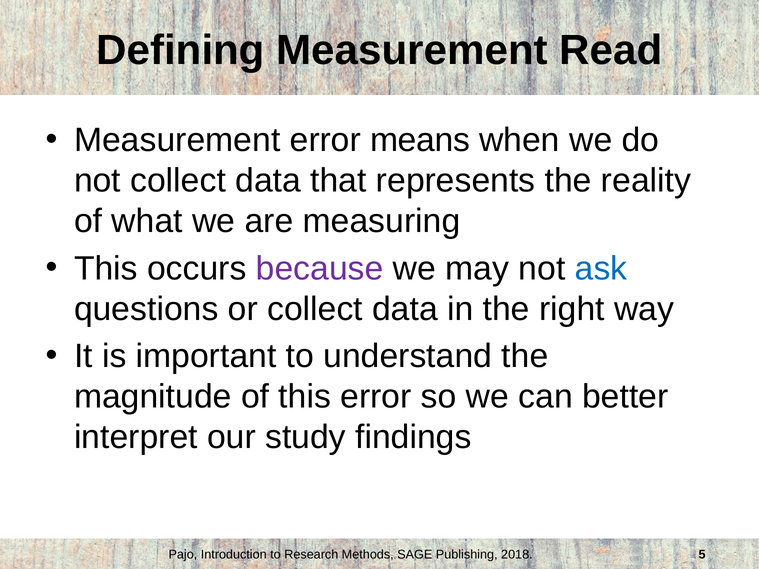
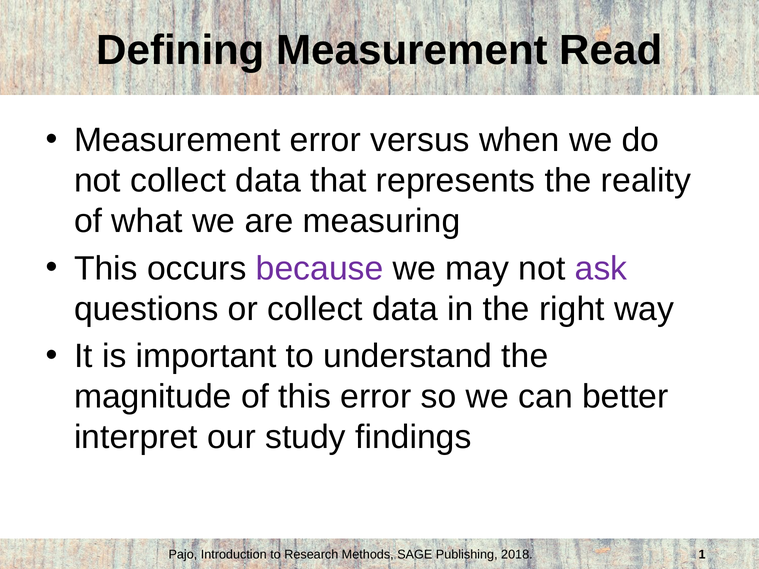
means: means -> versus
ask colour: blue -> purple
5: 5 -> 1
